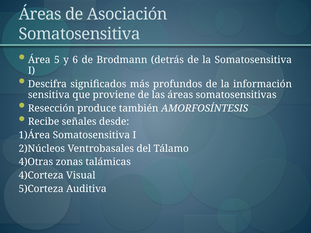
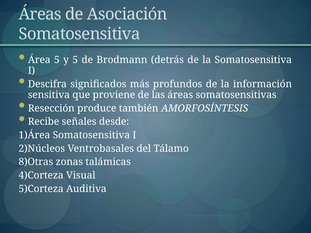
y 6: 6 -> 5
4)Otras: 4)Otras -> 8)Otras
